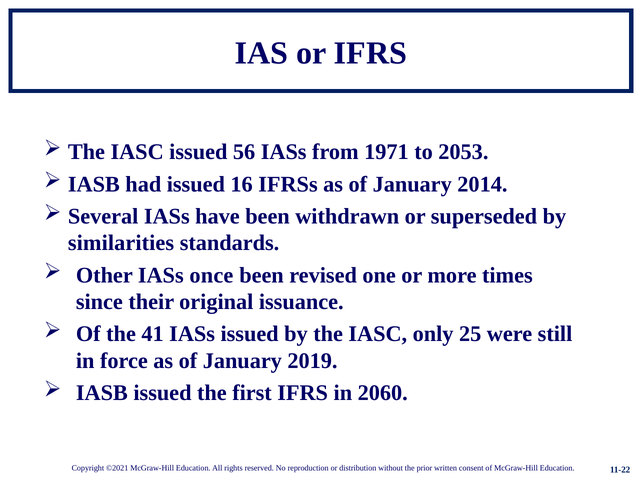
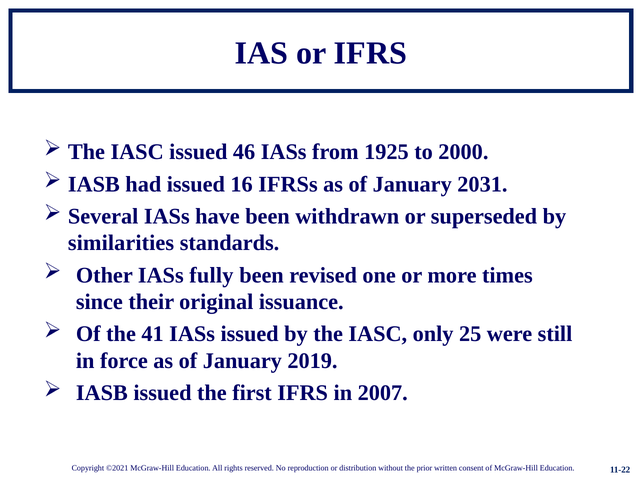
56: 56 -> 46
1971: 1971 -> 1925
2053: 2053 -> 2000
2014: 2014 -> 2031
once: once -> fully
2060: 2060 -> 2007
